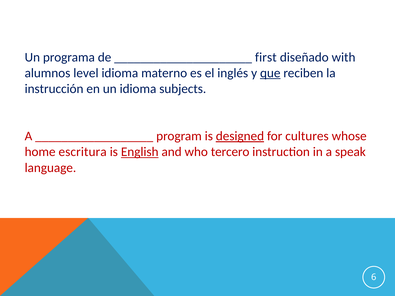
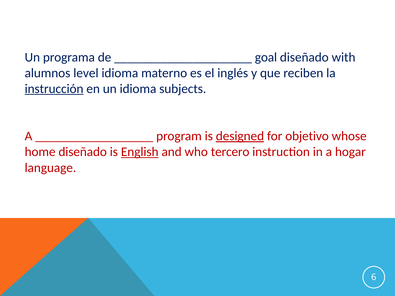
first: first -> goal
que underline: present -> none
instrucción underline: none -> present
cultures: cultures -> objetivo
home escritura: escritura -> diseñado
speak: speak -> hogar
